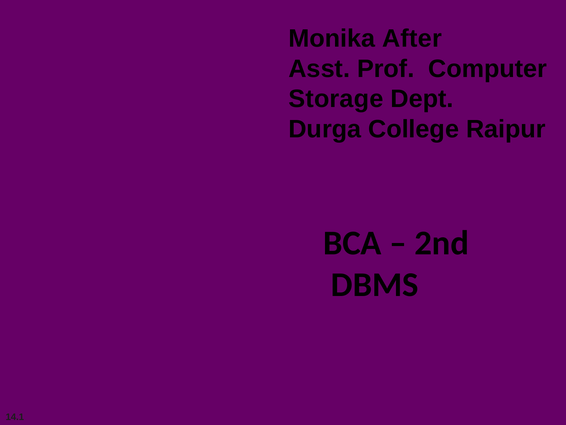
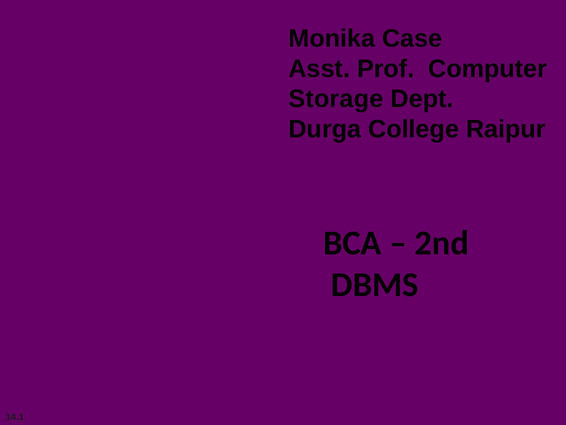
After: After -> Case
